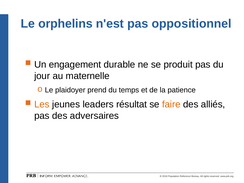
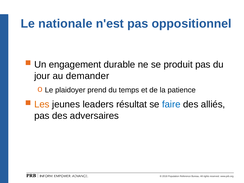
orphelins: orphelins -> nationale
maternelle: maternelle -> demander
faire colour: orange -> blue
